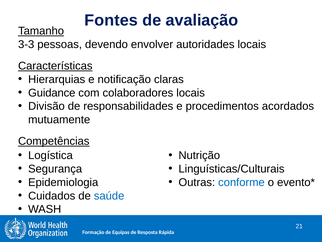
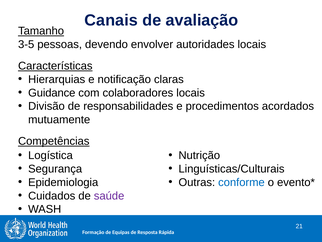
Fontes: Fontes -> Canais
3-3: 3-3 -> 3-5
saúde colour: blue -> purple
